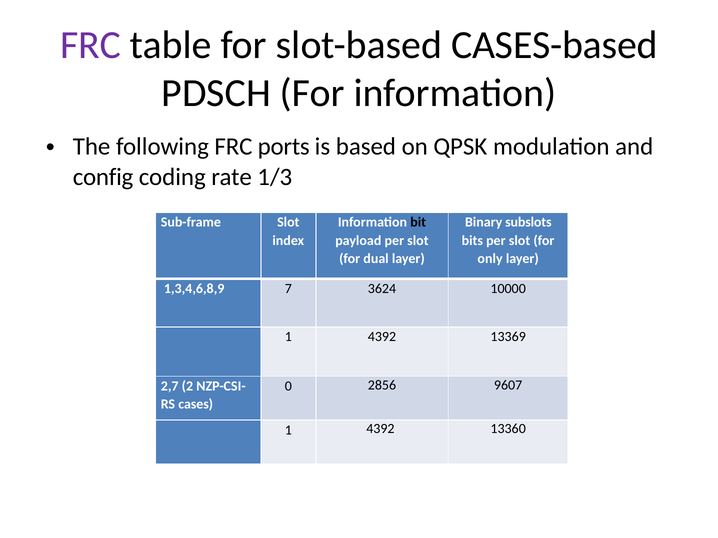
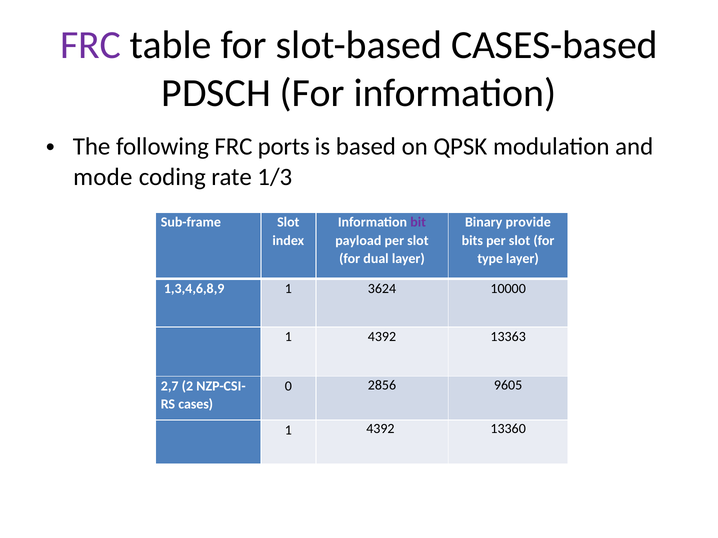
config: config -> mode
bit colour: black -> purple
subslots: subslots -> provide
only: only -> type
1,3,4,6,8,9 7: 7 -> 1
13369: 13369 -> 13363
9607: 9607 -> 9605
